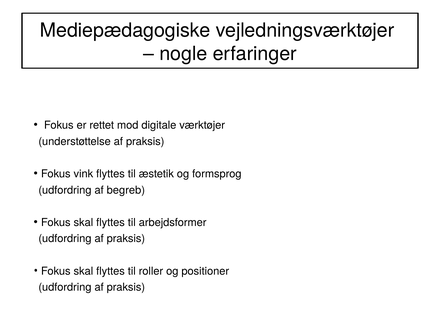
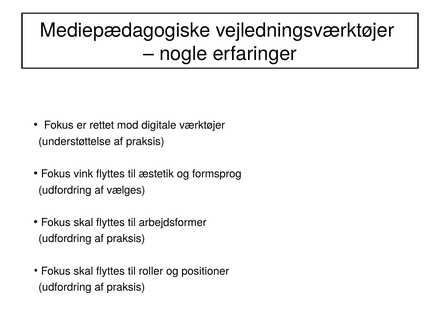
begreb: begreb -> vælges
